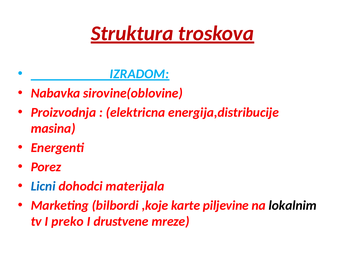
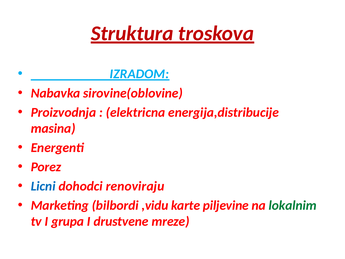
materijala: materijala -> renoviraju
,koje: ,koje -> ,vidu
lokalnim colour: black -> green
preko: preko -> grupa
